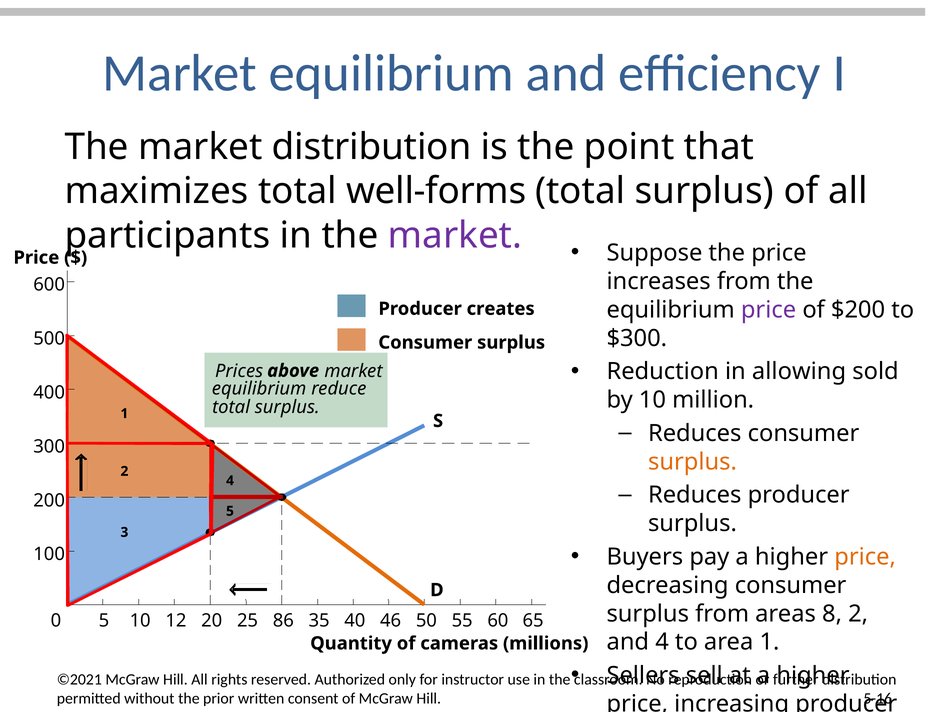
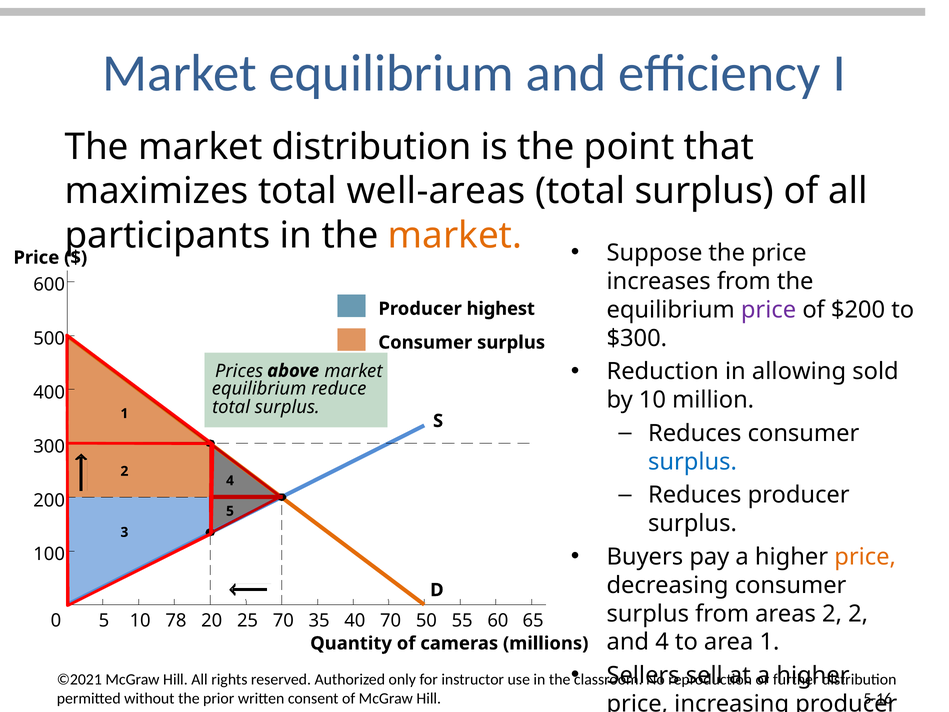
well-forms: well-forms -> well-areas
market at (455, 236) colour: purple -> orange
creates: creates -> highest
surplus at (692, 462) colour: orange -> blue
areas 8: 8 -> 2
12: 12 -> 78
25 86: 86 -> 70
40 46: 46 -> 70
